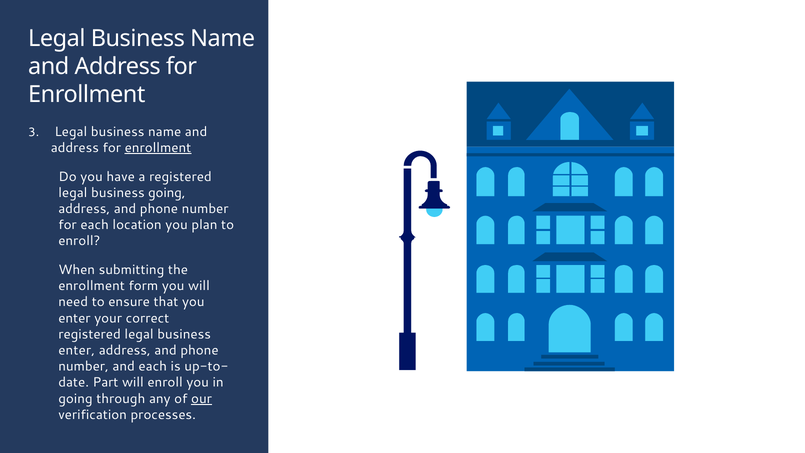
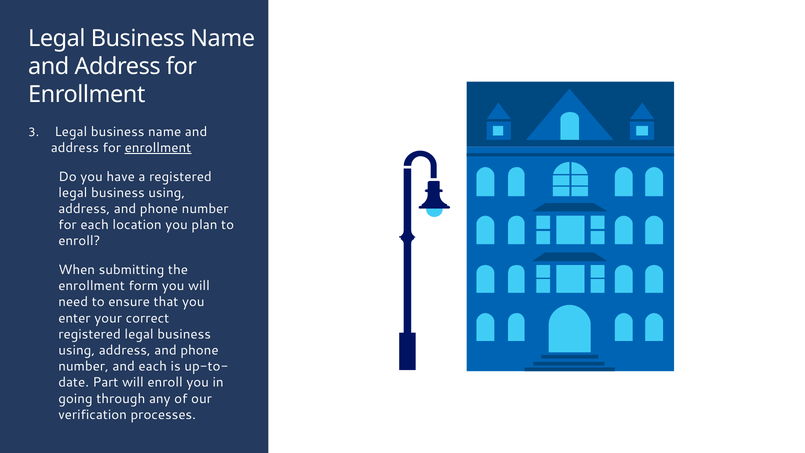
going at (167, 193): going -> using
enter at (77, 350): enter -> using
our underline: present -> none
